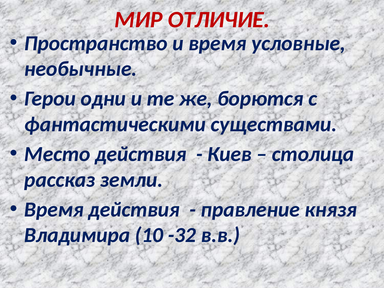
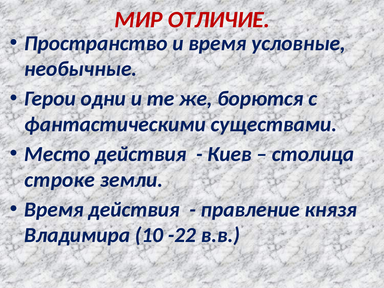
рассказ: рассказ -> строке
-32: -32 -> -22
